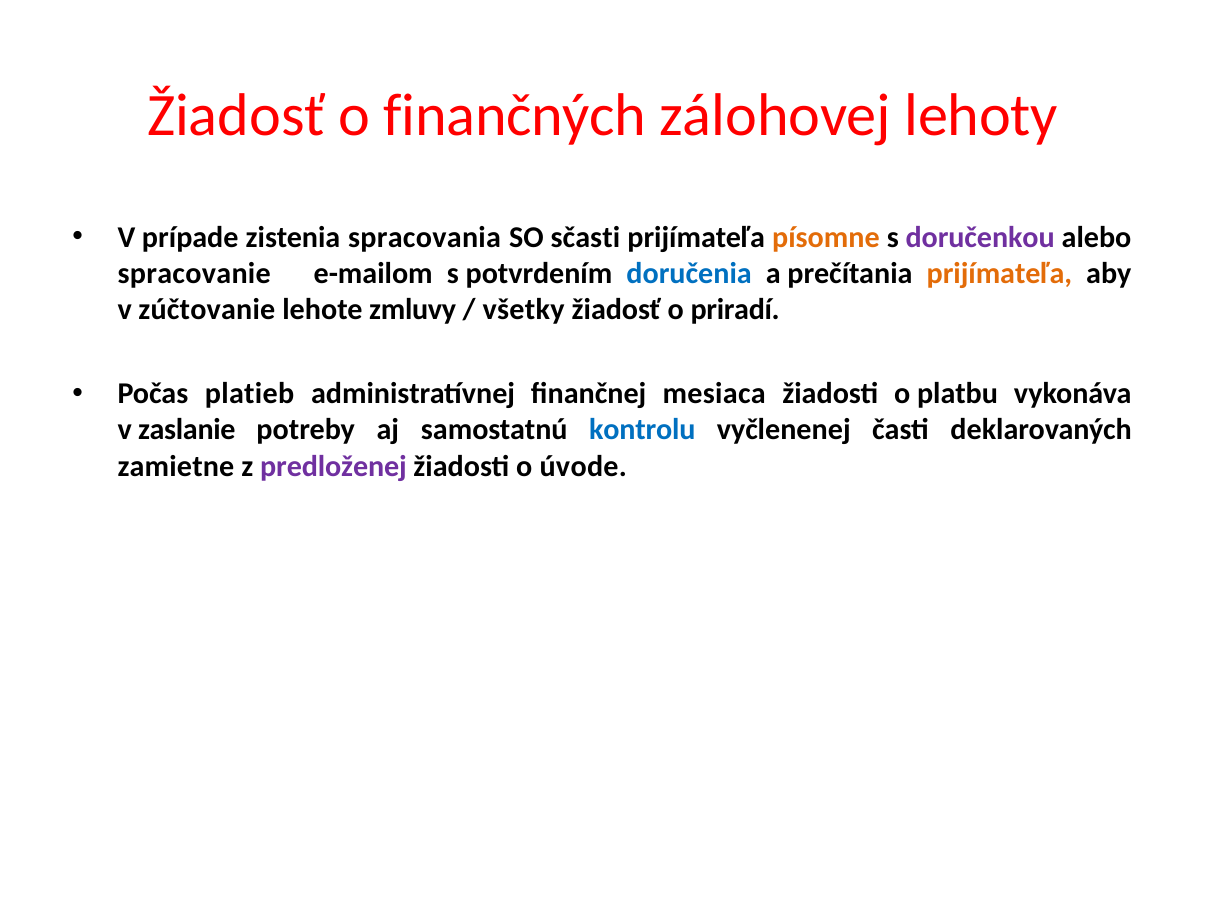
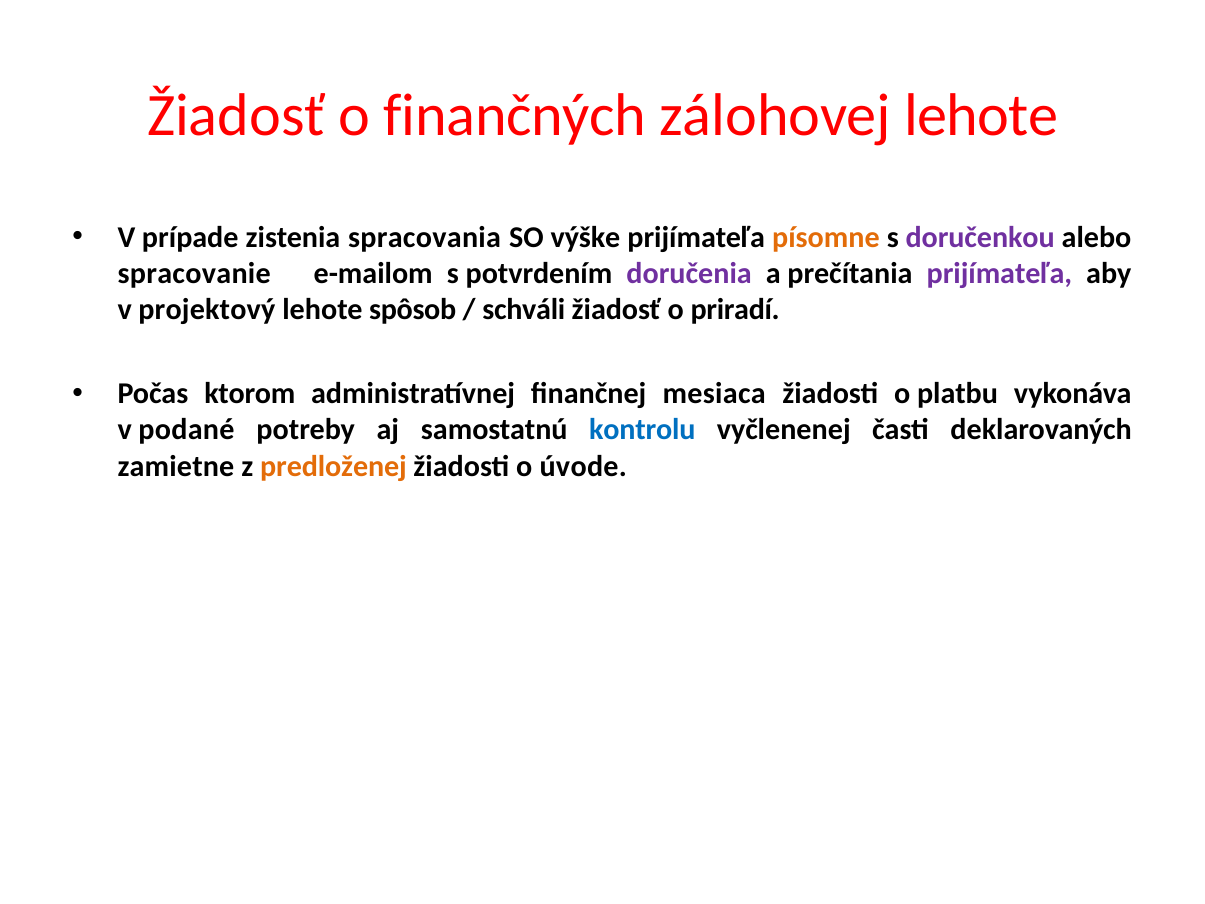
zálohovej lehoty: lehoty -> lehote
sčasti: sčasti -> výške
doručenia colour: blue -> purple
prijímateľa at (999, 273) colour: orange -> purple
zúčtovanie: zúčtovanie -> projektový
zmluvy: zmluvy -> spôsob
všetky: všetky -> schváli
platieb: platieb -> ktorom
zaslanie: zaslanie -> podané
predloženej colour: purple -> orange
